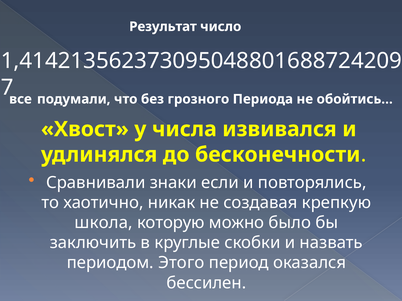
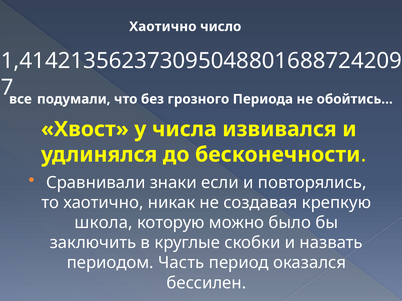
Результат at (163, 27): Результат -> Хаотично
Этого: Этого -> Часть
